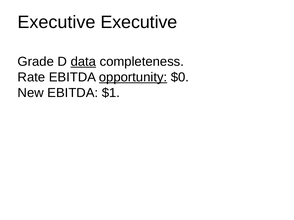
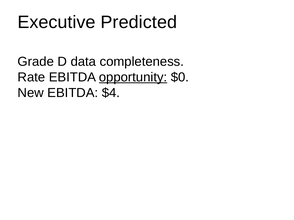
Executive Executive: Executive -> Predicted
data underline: present -> none
$1: $1 -> $4
